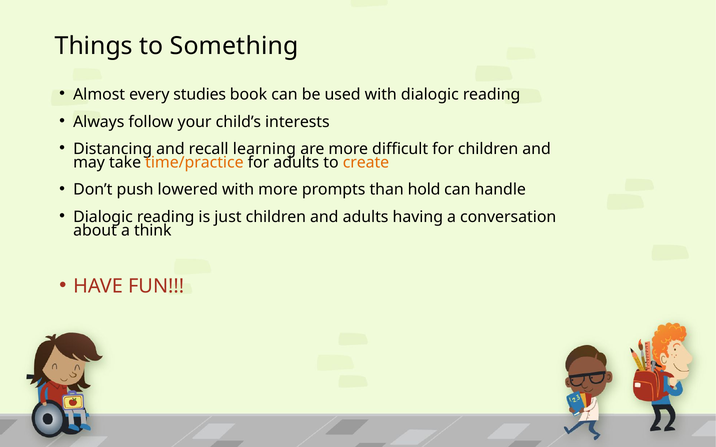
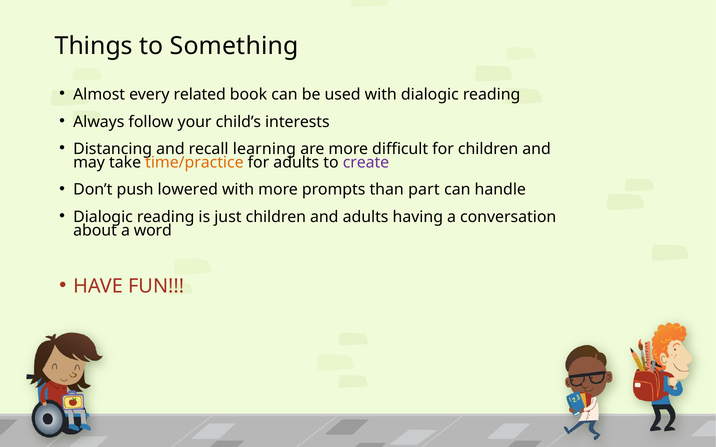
studies: studies -> related
create colour: orange -> purple
hold: hold -> part
think: think -> word
